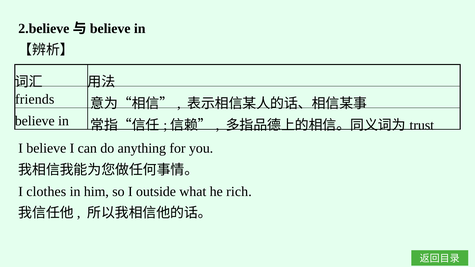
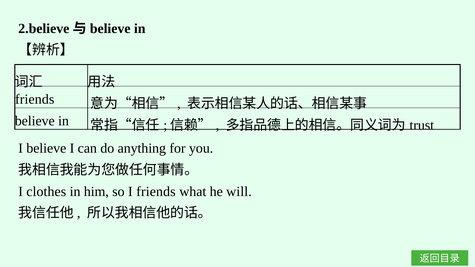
I outside: outside -> friends
rich: rich -> will
